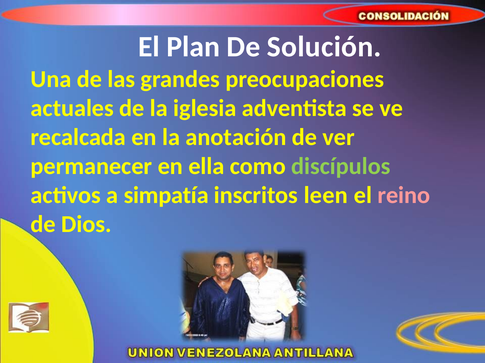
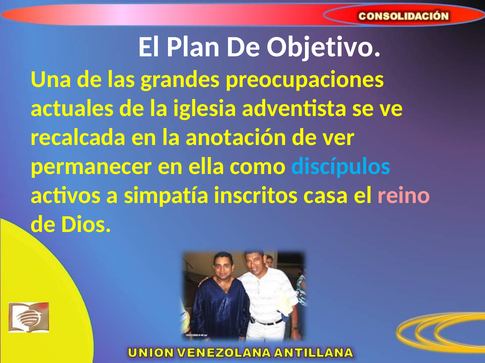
Solución: Solución -> Objetivo
discípulos colour: light green -> light blue
leen: leen -> casa
